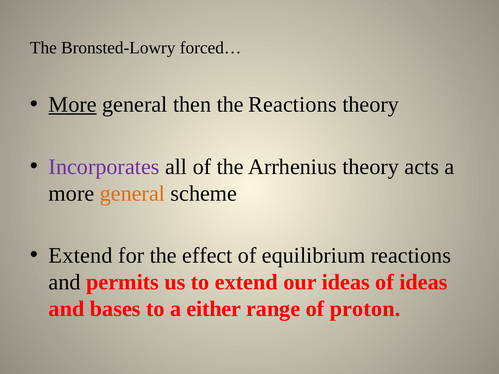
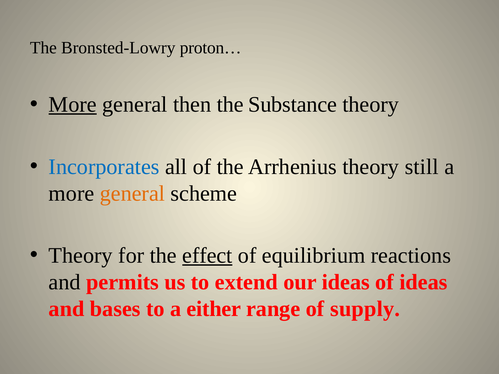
forced…: forced… -> proton…
the Reactions: Reactions -> Substance
Incorporates colour: purple -> blue
acts: acts -> still
Extend at (81, 256): Extend -> Theory
effect underline: none -> present
proton: proton -> supply
